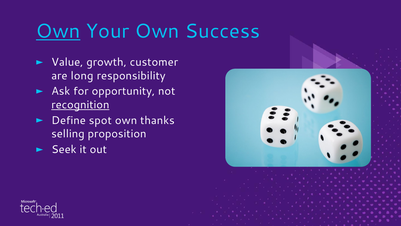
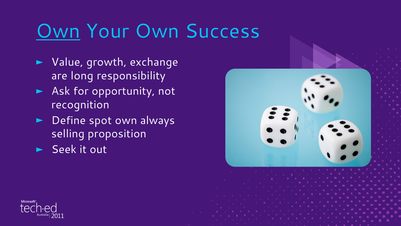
customer: customer -> exchange
recognition underline: present -> none
thanks: thanks -> always
